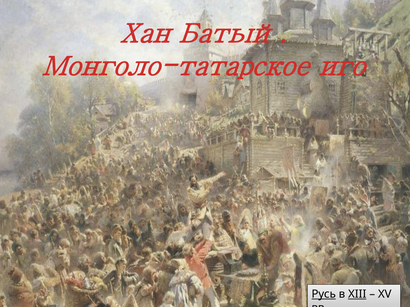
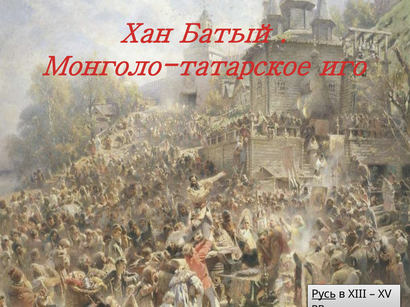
XIII underline: present -> none
